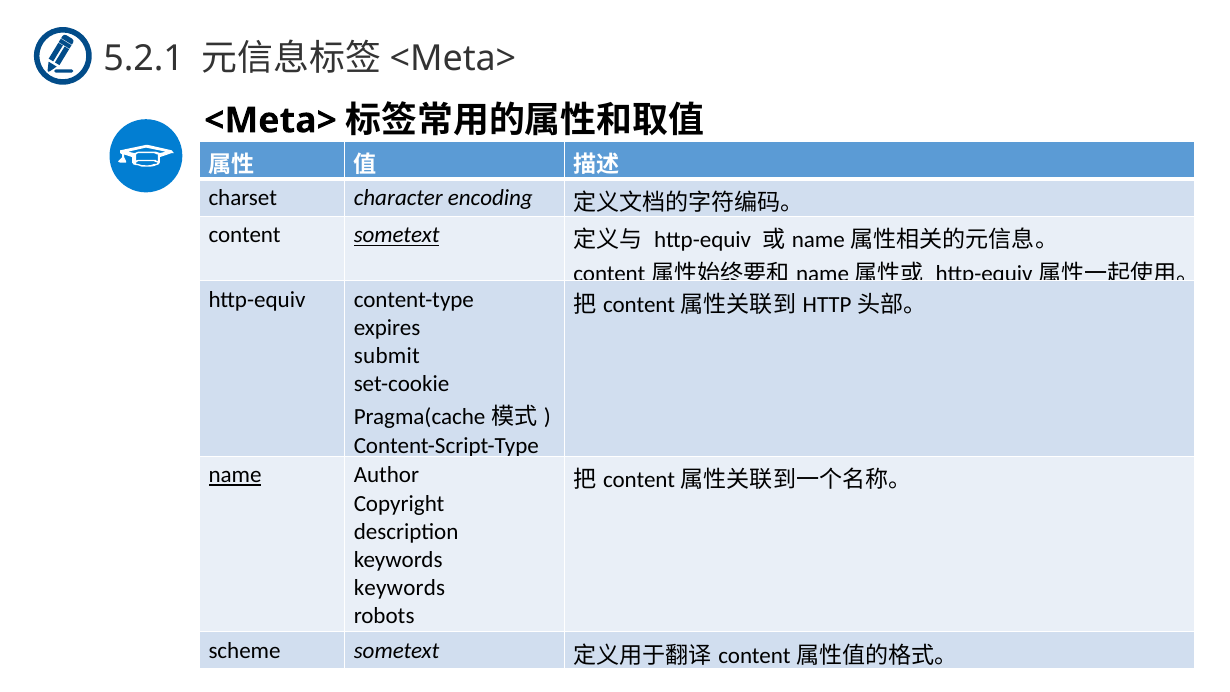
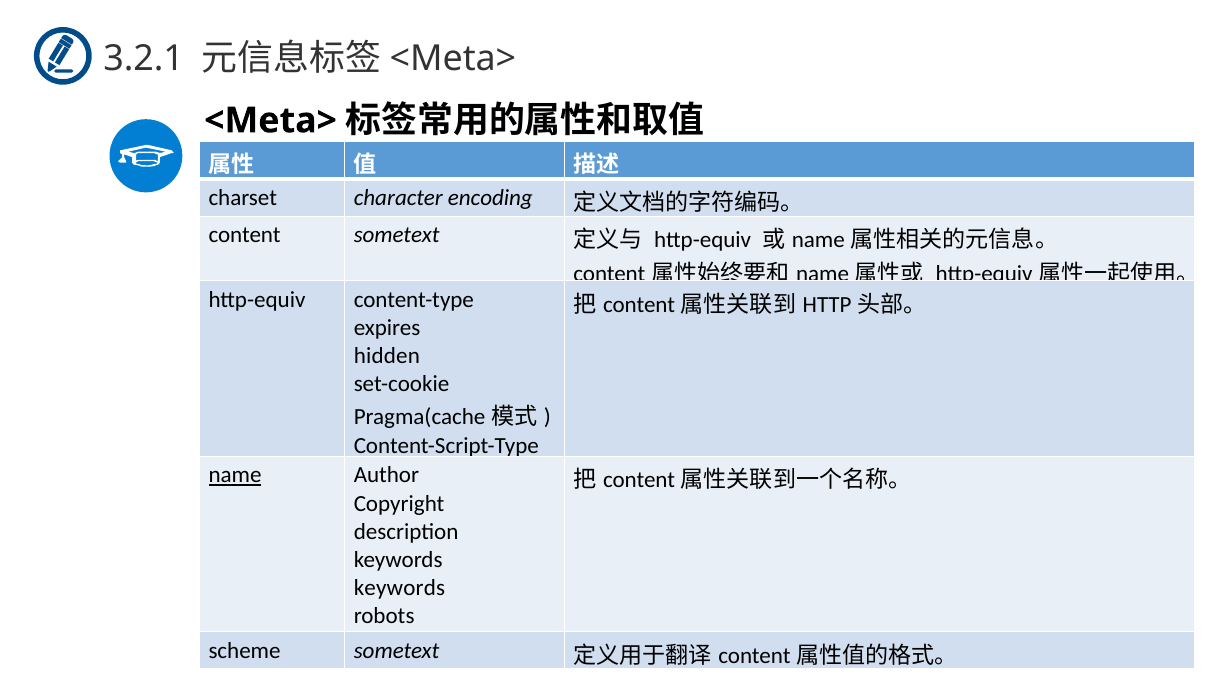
5.2.1: 5.2.1 -> 3.2.1
sometext at (397, 235) underline: present -> none
submit: submit -> hidden
